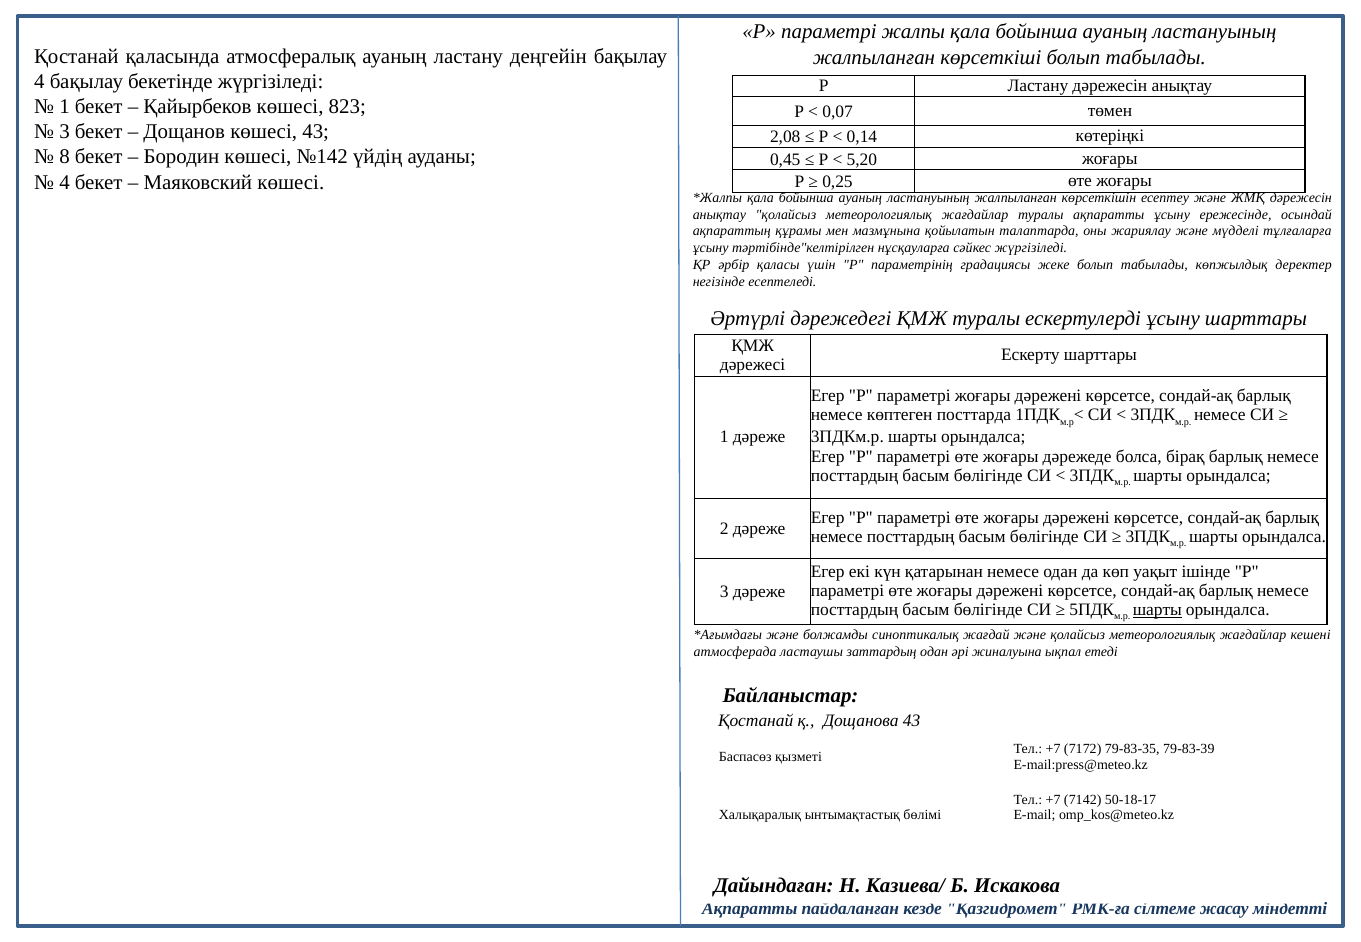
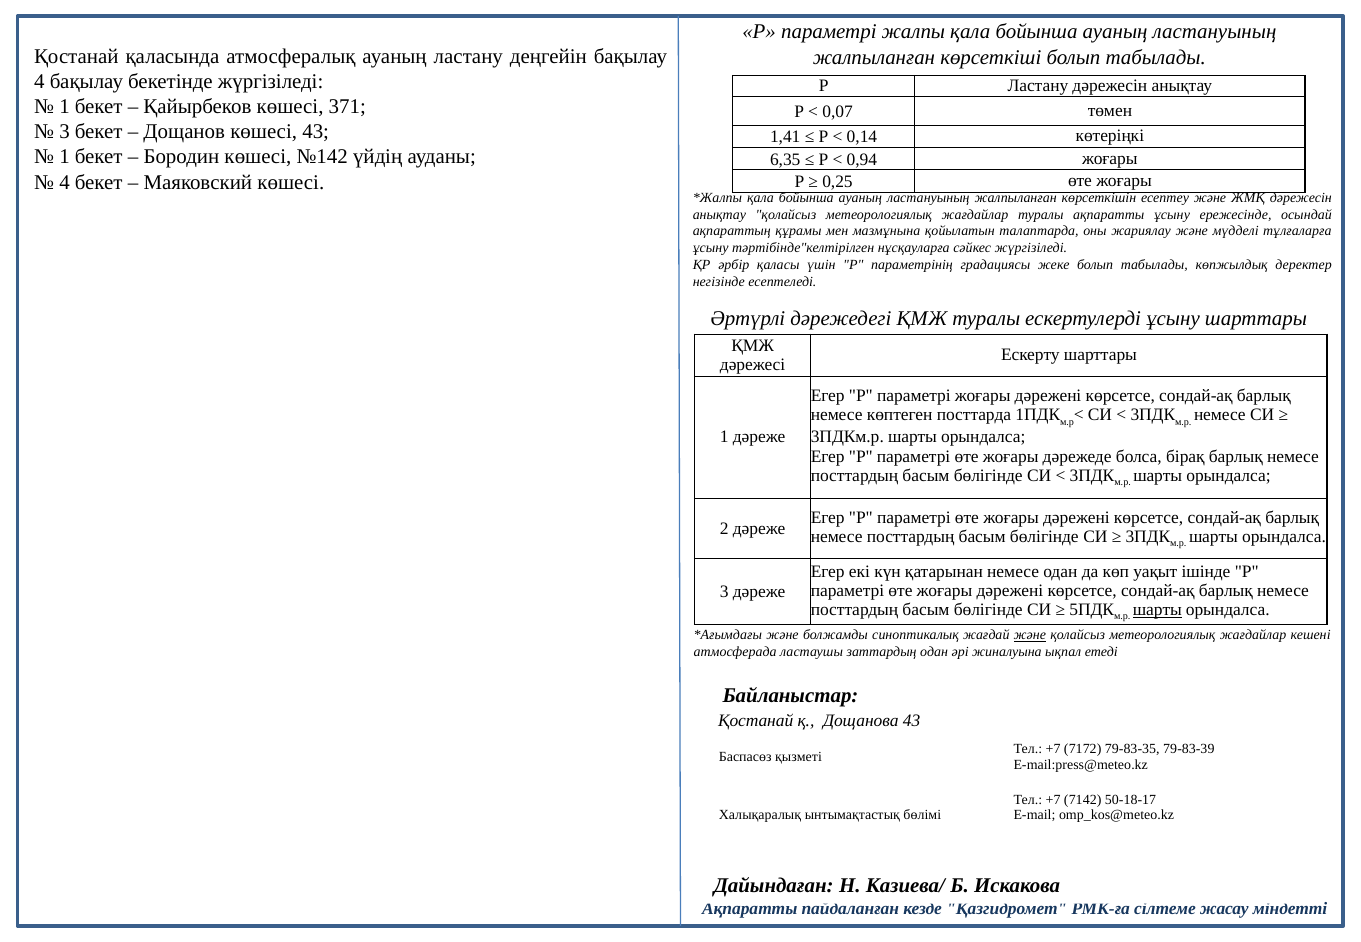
823: 823 -> 371
2,08: 2,08 -> 1,41
8 at (64, 157): 8 -> 1
0,45: 0,45 -> 6,35
5,20: 5,20 -> 0,94
және at (1030, 635) underline: none -> present
